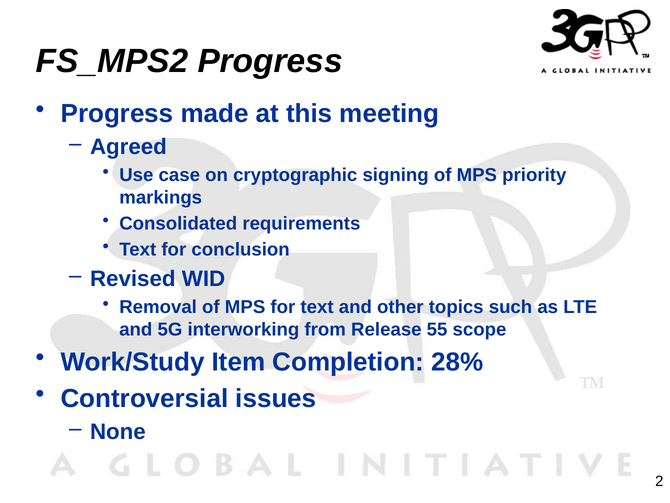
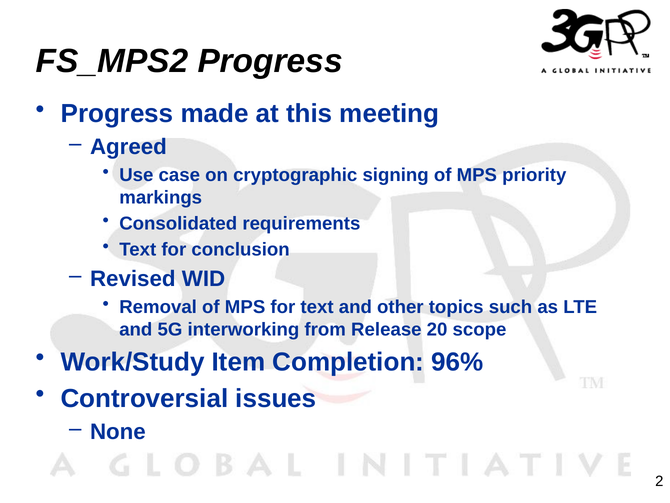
55: 55 -> 20
28%: 28% -> 96%
